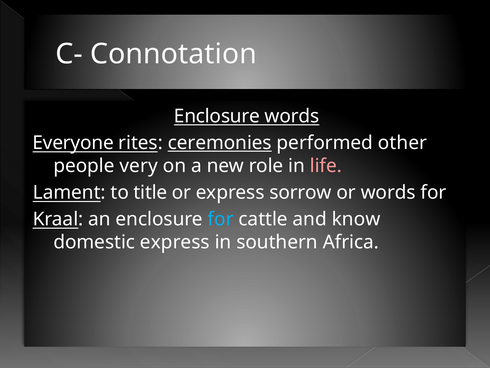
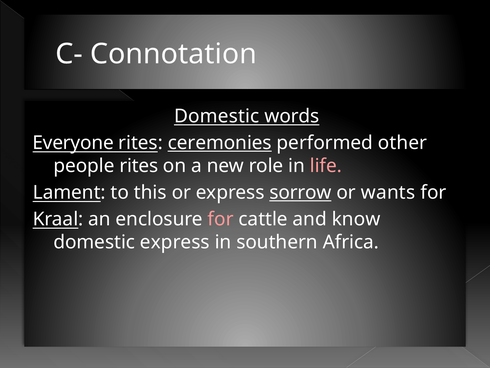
Enclosure at (217, 116): Enclosure -> Domestic
people very: very -> rites
title: title -> this
sorrow underline: none -> present
or words: words -> wants
for at (221, 219) colour: light blue -> pink
